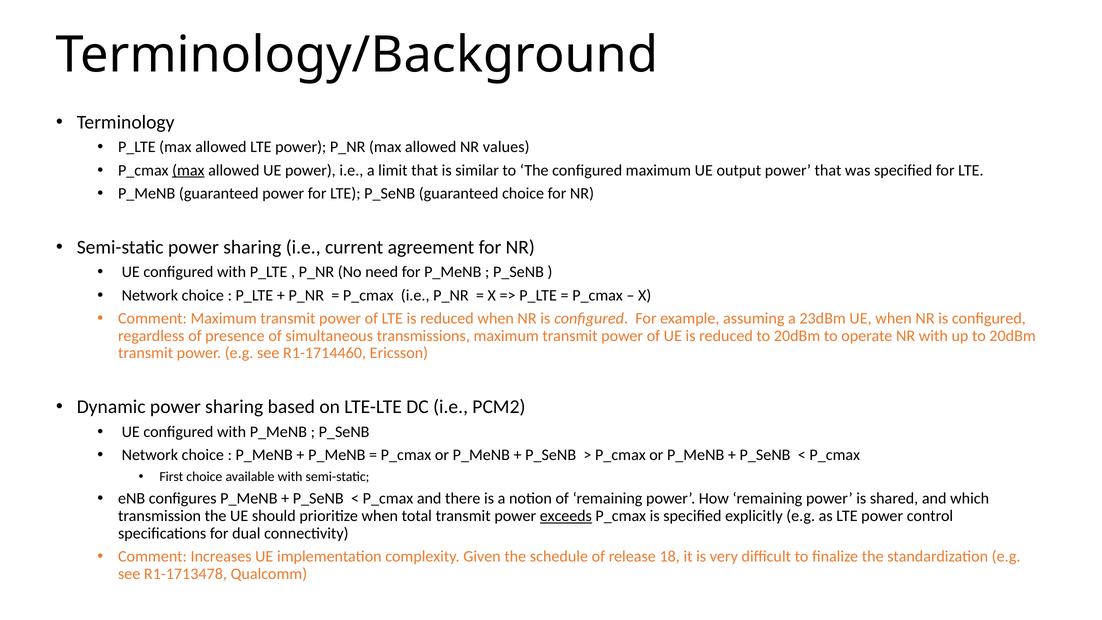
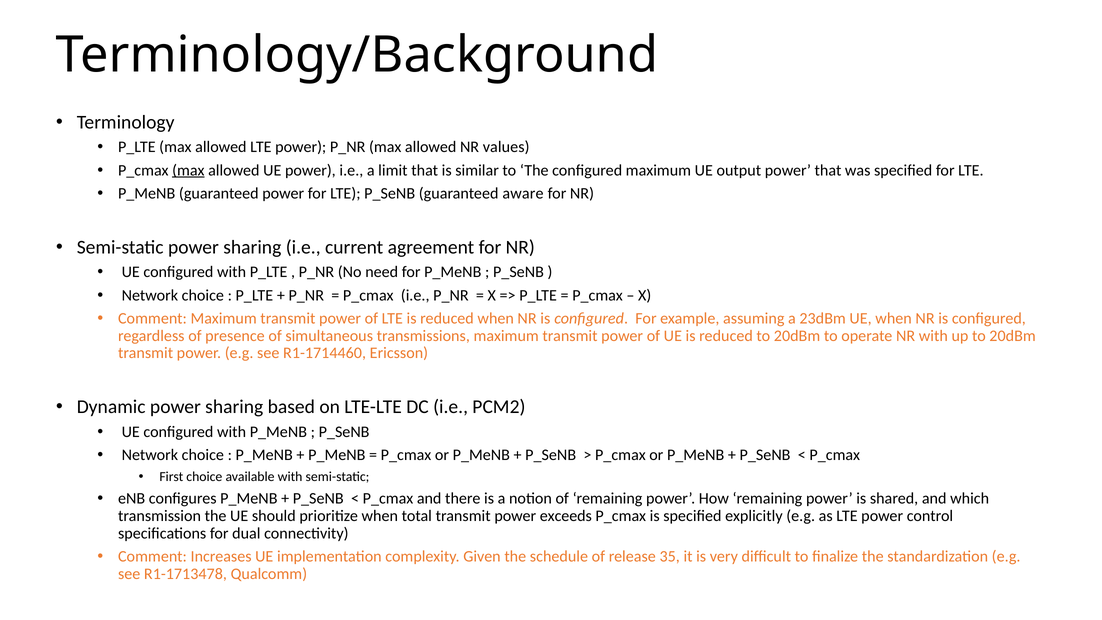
guaranteed choice: choice -> aware
exceeds underline: present -> none
18: 18 -> 35
